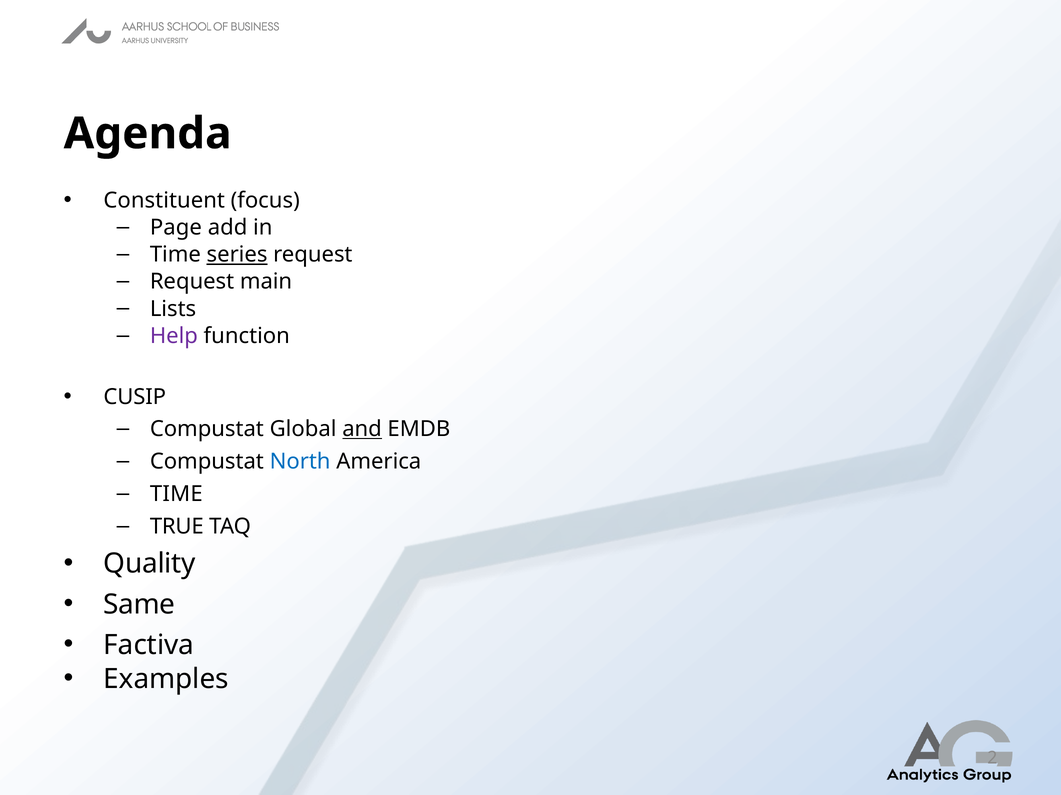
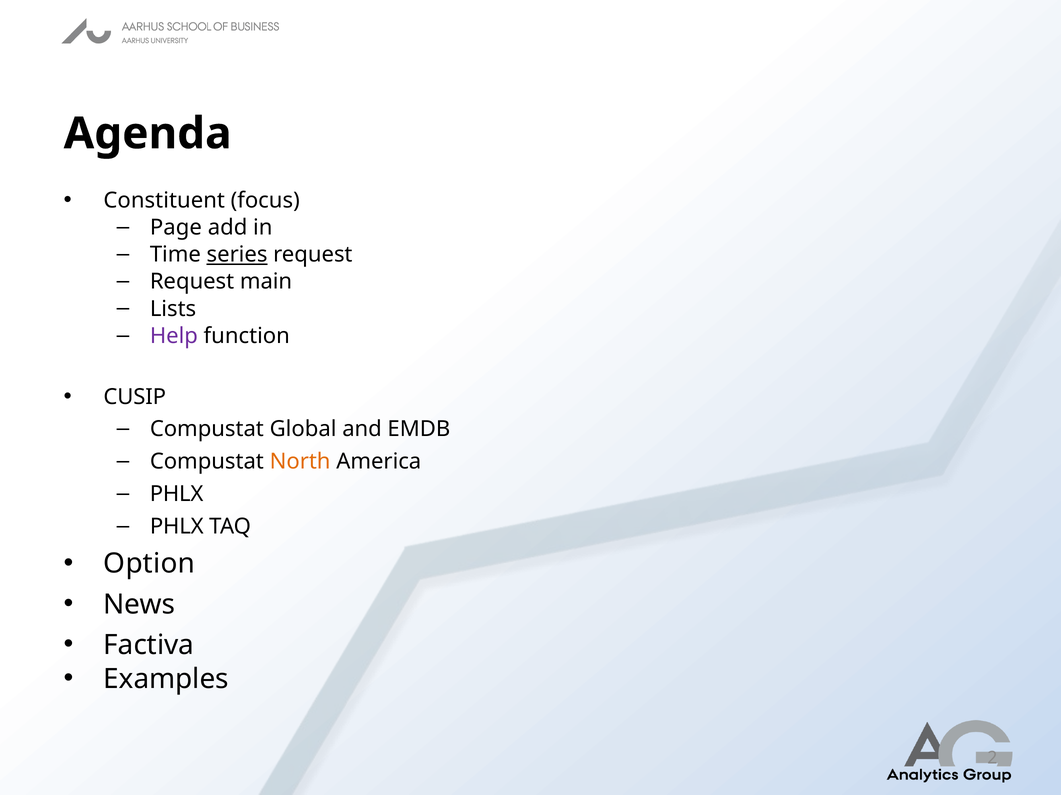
and underline: present -> none
North colour: blue -> orange
TIME at (176, 494): TIME -> PHLX
TRUE at (177, 527): TRUE -> PHLX
Quality: Quality -> Option
Same: Same -> News
